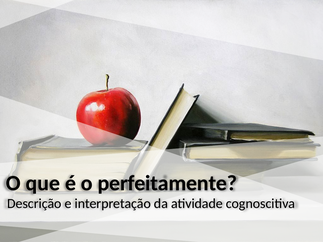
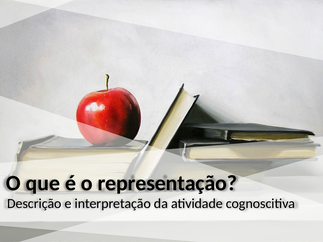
perfeitamente: perfeitamente -> representação
